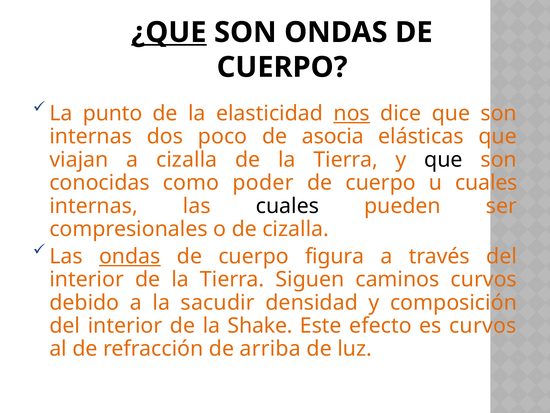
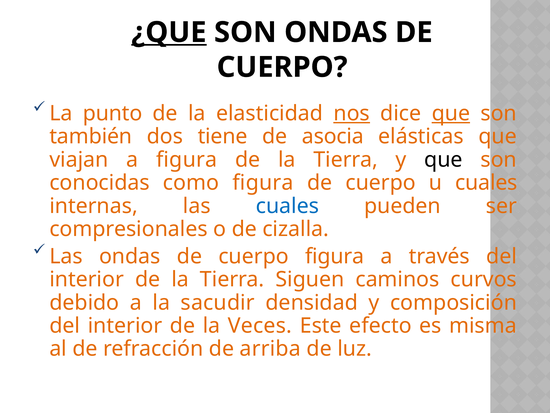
que at (451, 113) underline: none -> present
internas at (91, 136): internas -> también
poco: poco -> tiene
a cizalla: cizalla -> figura
como poder: poder -> figura
cuales at (287, 206) colour: black -> blue
ondas at (130, 256) underline: present -> none
Shake: Shake -> Veces
es curvos: curvos -> misma
